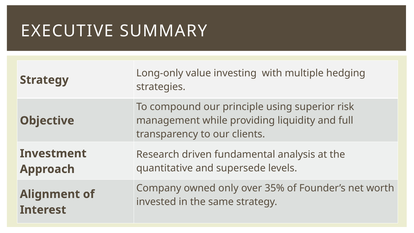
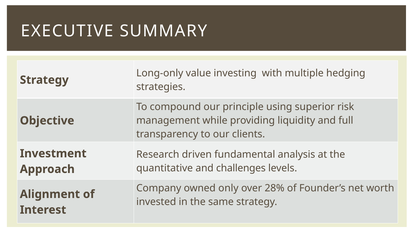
supersede: supersede -> challenges
35%: 35% -> 28%
